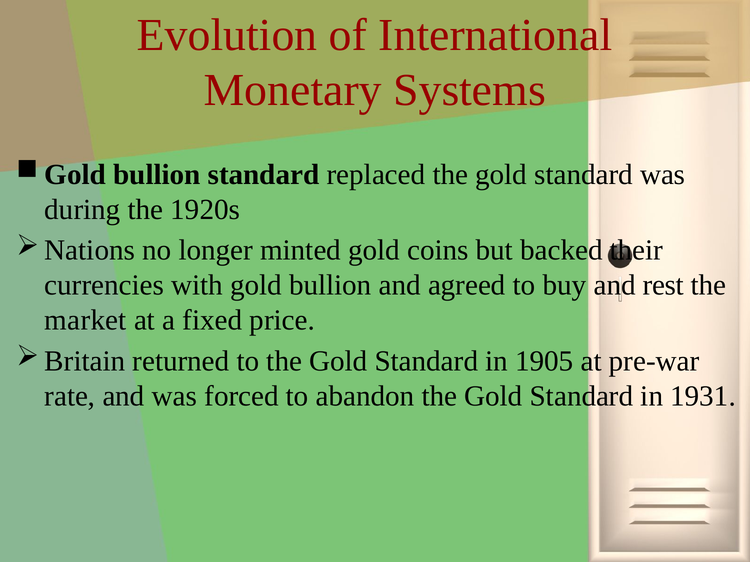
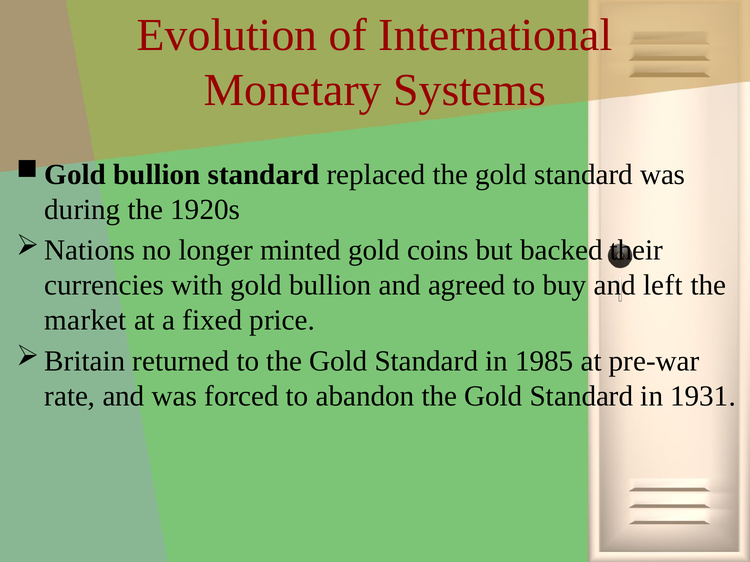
rest: rest -> left
1905: 1905 -> 1985
